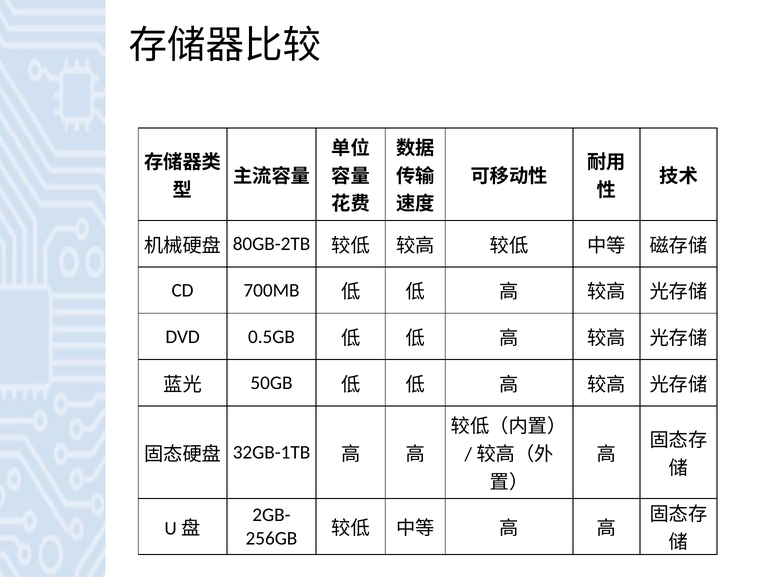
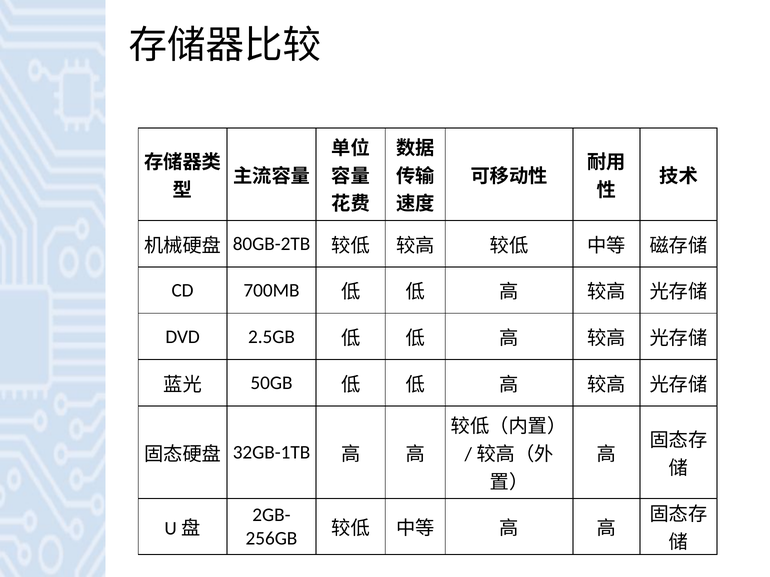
0.5GB: 0.5GB -> 2.5GB
